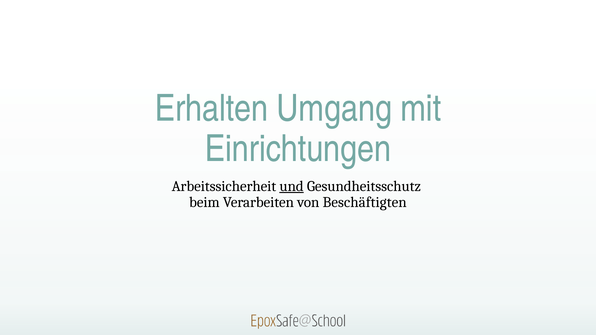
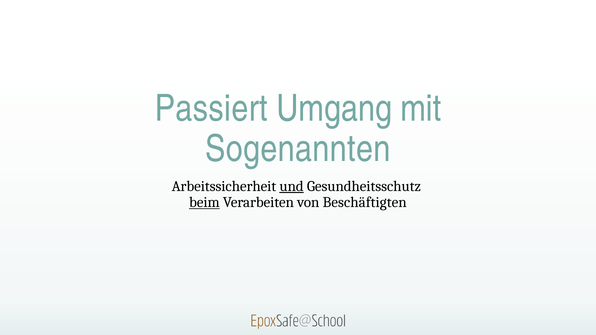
Erhalten: Erhalten -> Passiert
Einrichtungen: Einrichtungen -> Sogenannten
beim underline: none -> present
